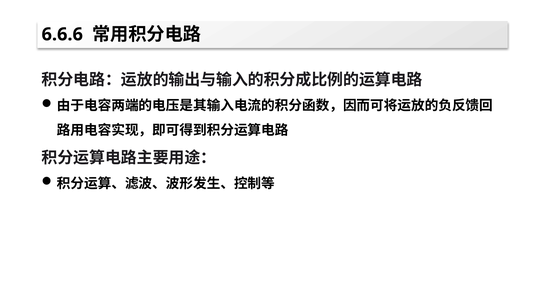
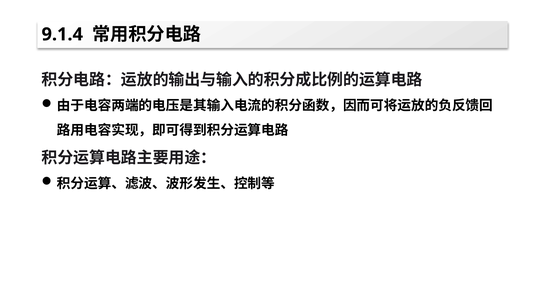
6.6.6: 6.6.6 -> 9.1.4
